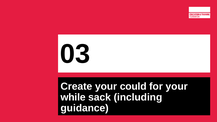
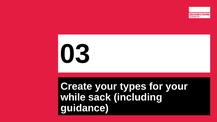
could: could -> types
